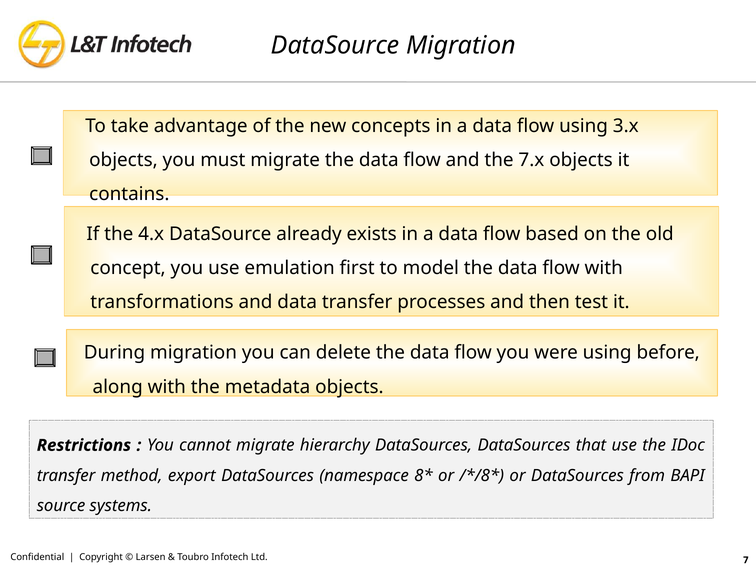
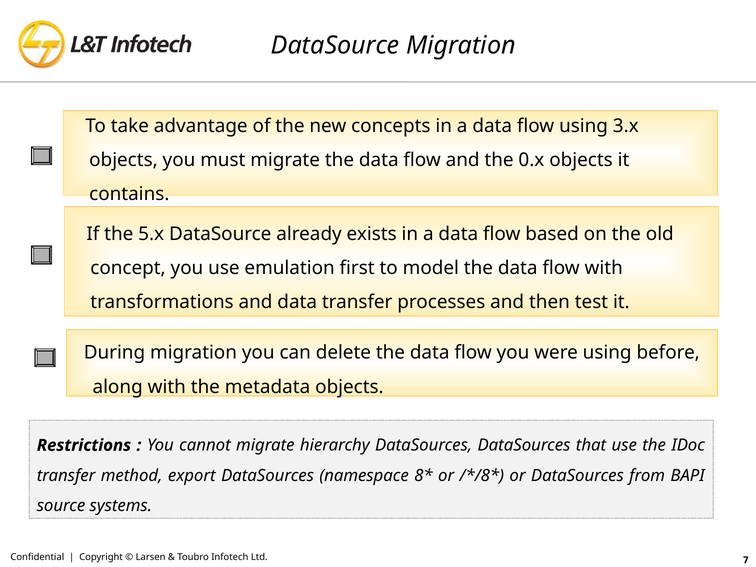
7.x: 7.x -> 0.x
4.x: 4.x -> 5.x
